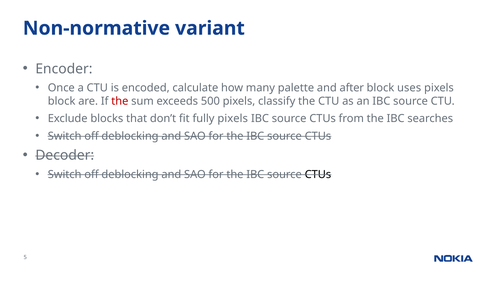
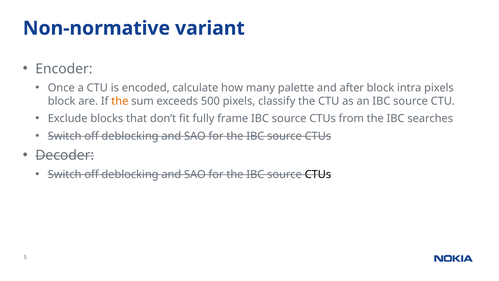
uses: uses -> intra
the at (120, 101) colour: red -> orange
fully pixels: pixels -> frame
